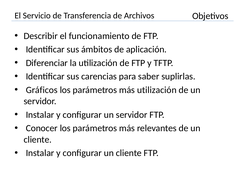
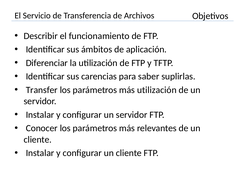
Gráficos: Gráficos -> Transfer
